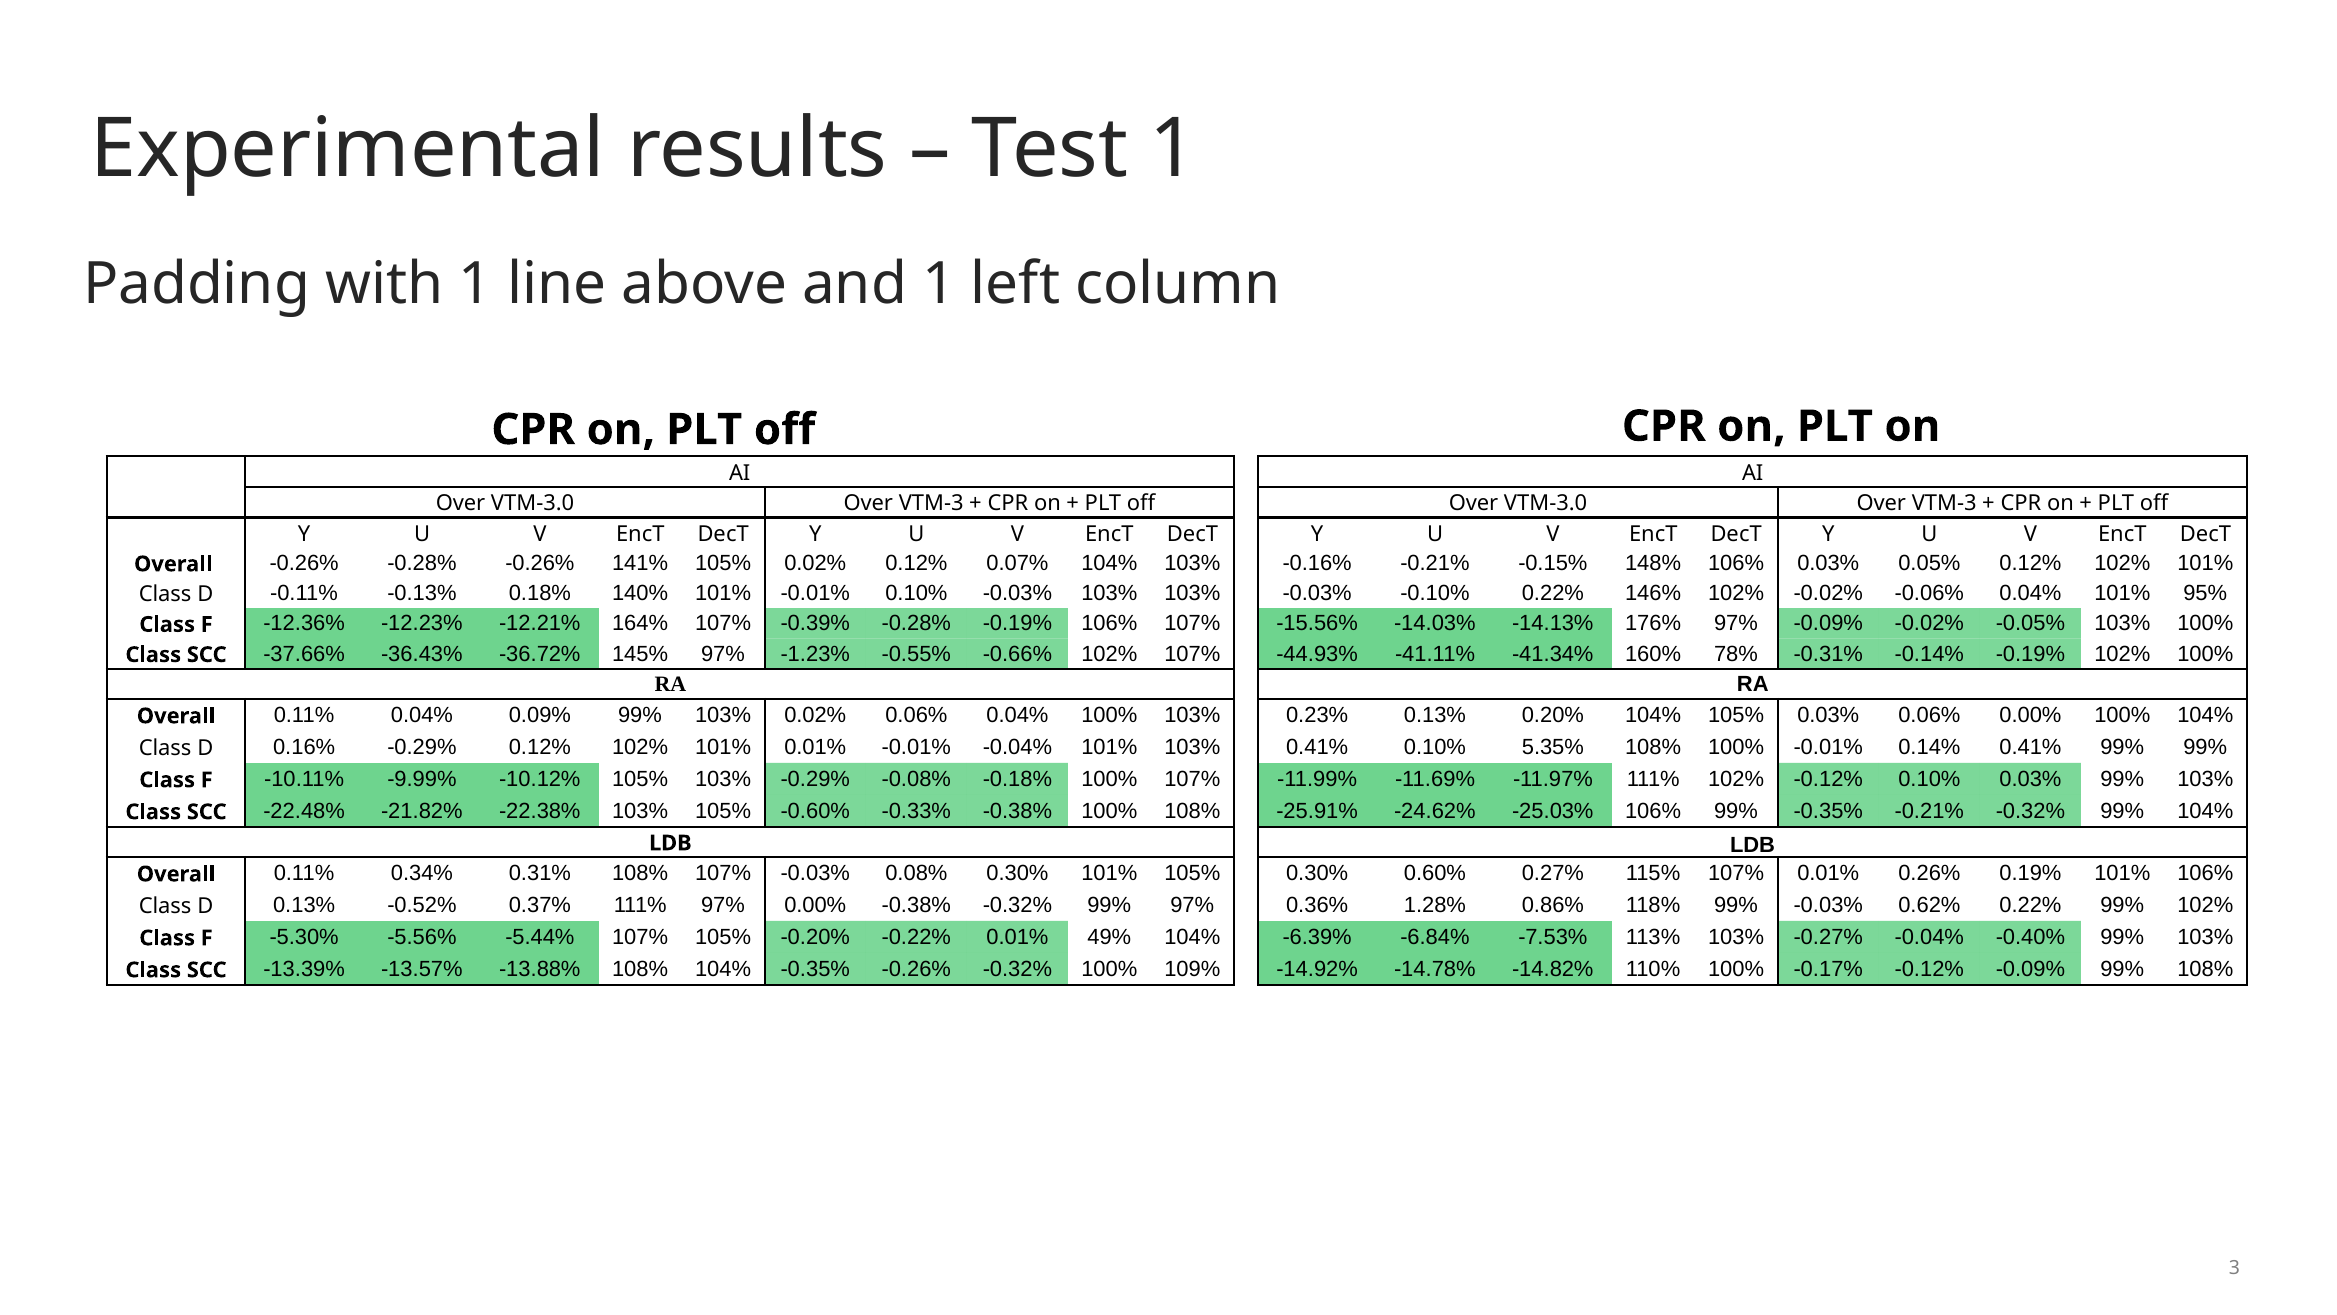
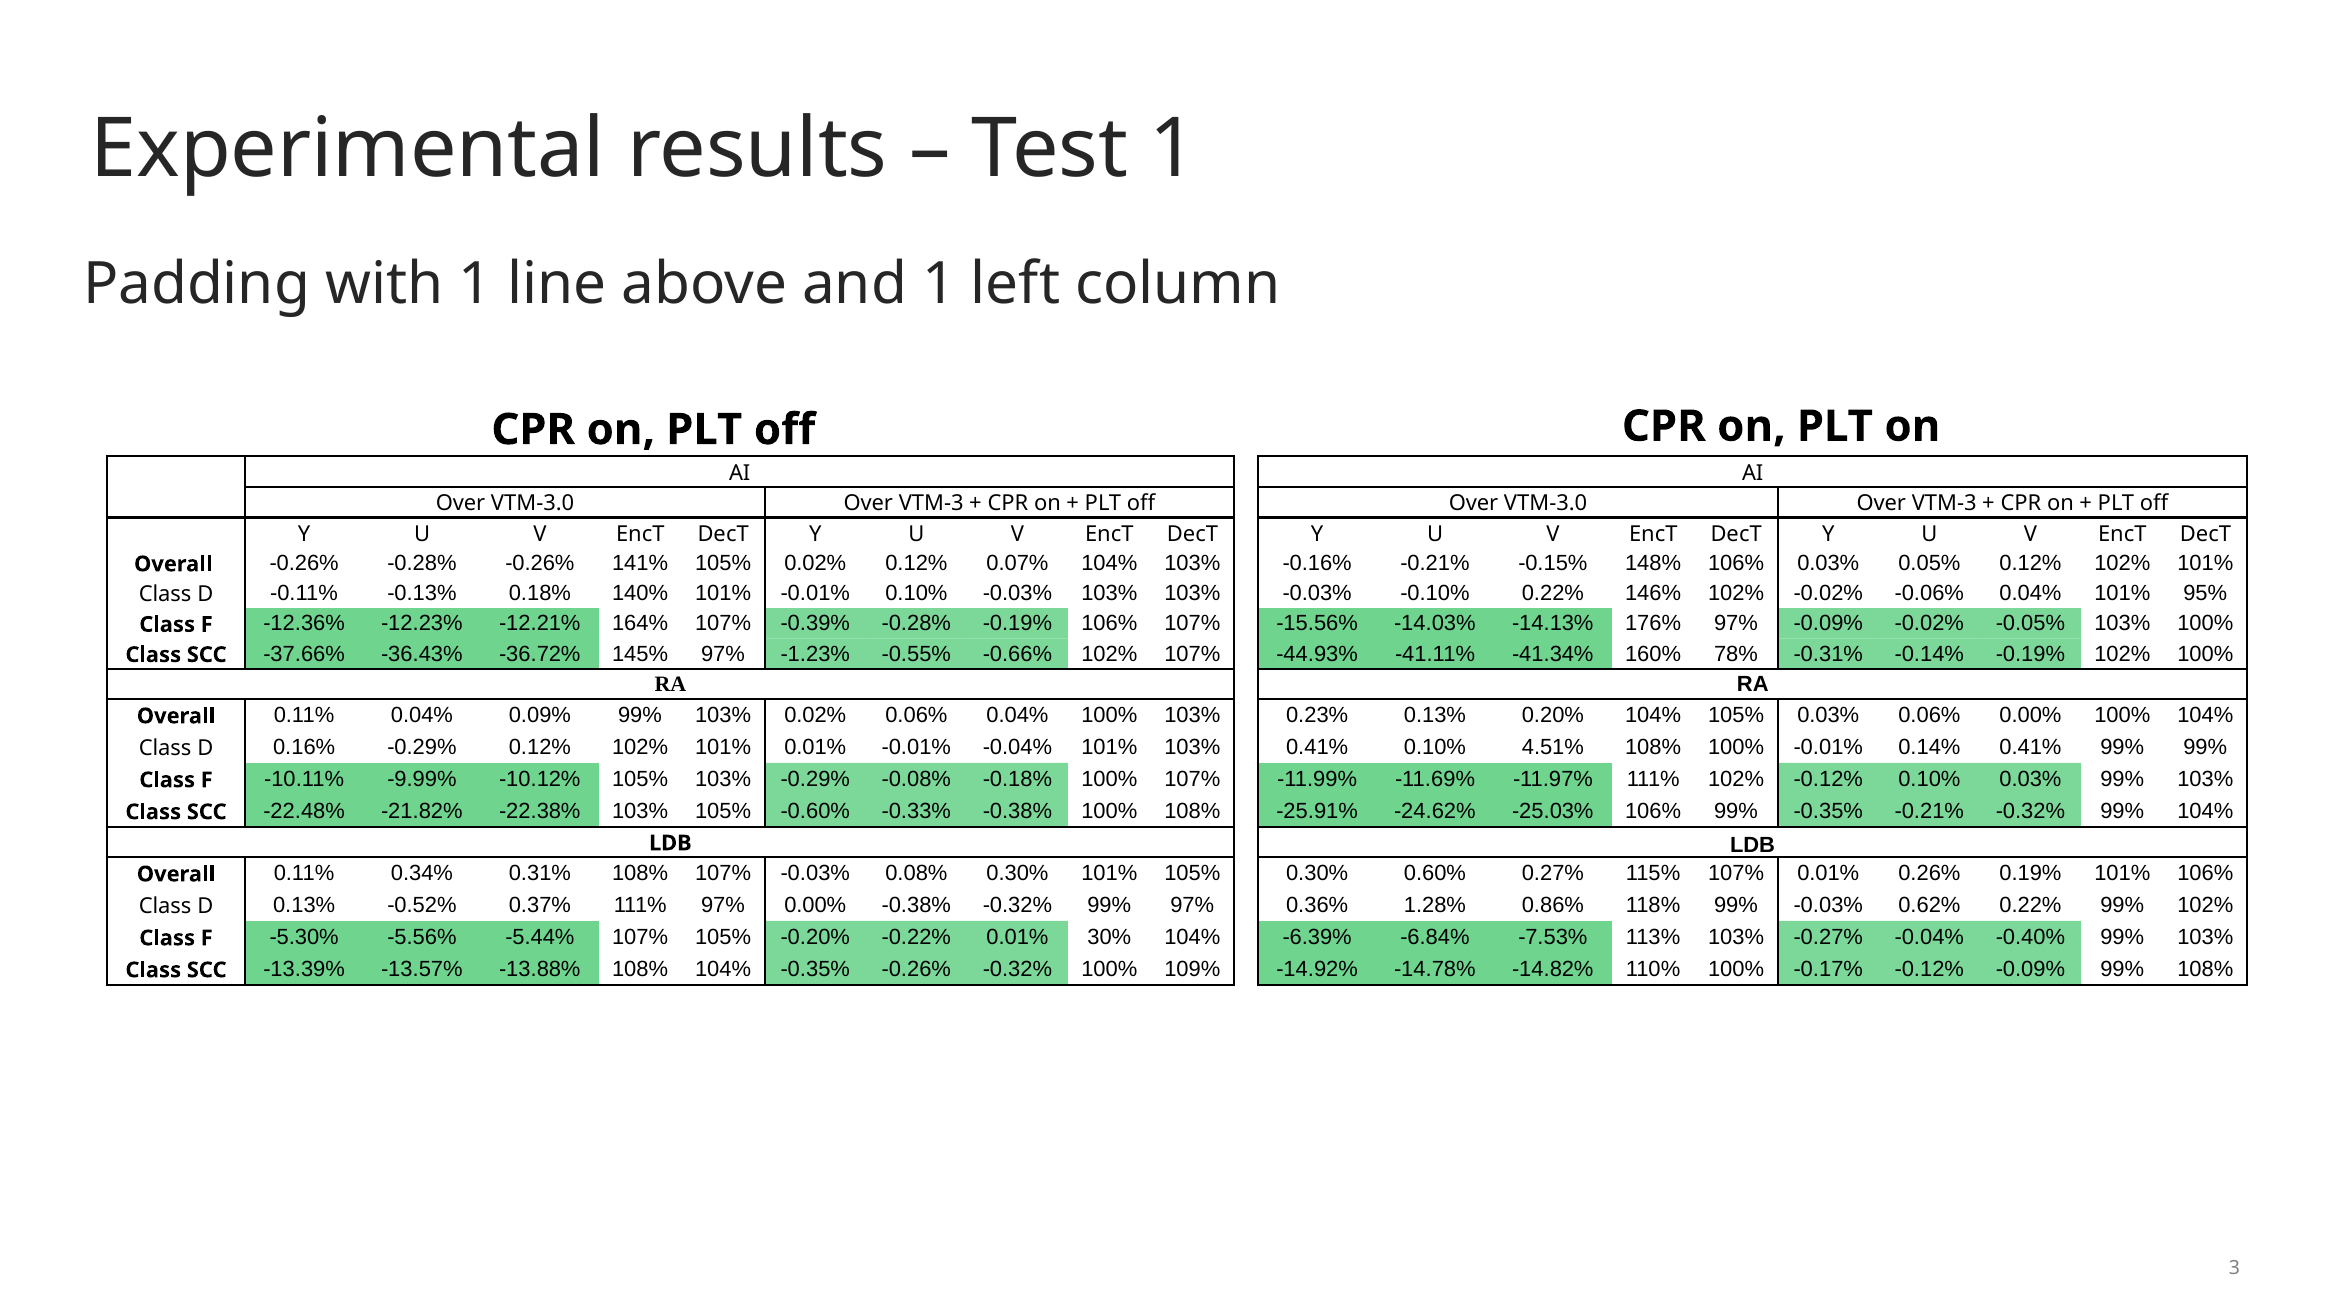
5.35%: 5.35% -> 4.51%
49%: 49% -> 30%
